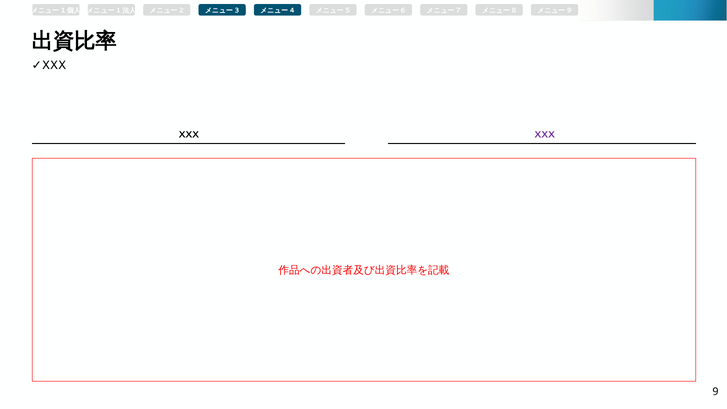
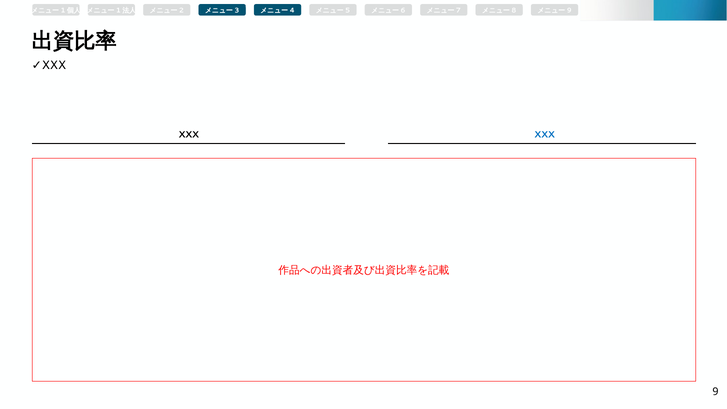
XXX at (544, 135) colour: purple -> blue
